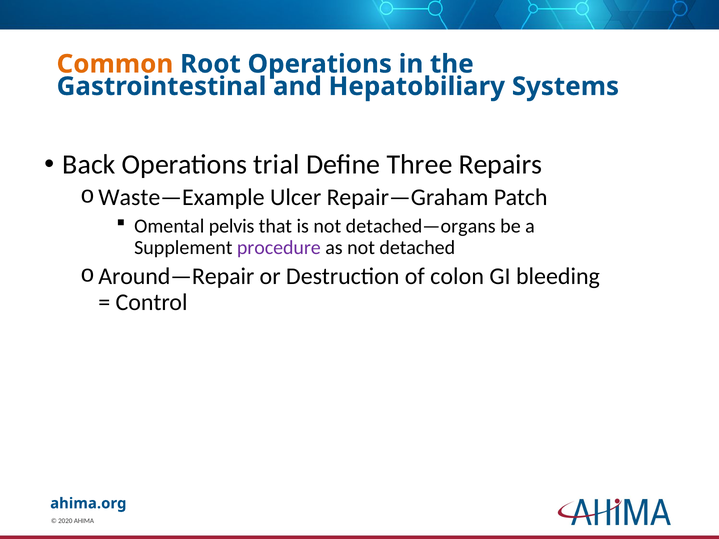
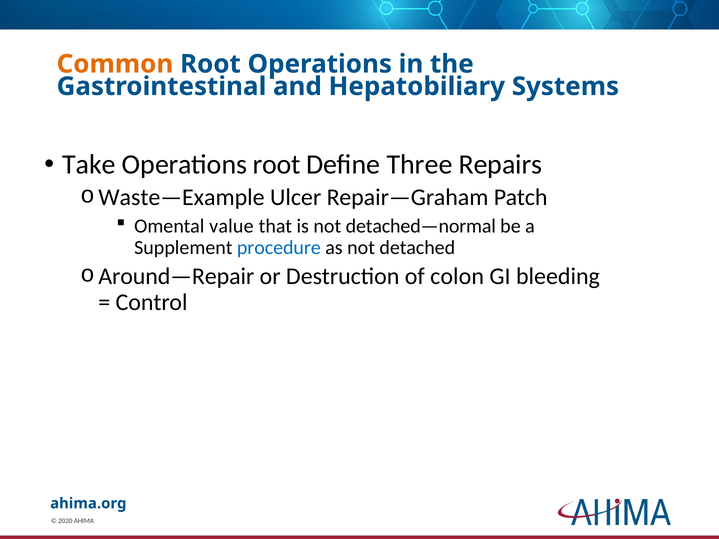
Back: Back -> Take
Operations trial: trial -> root
pelvis: pelvis -> value
detached—organs: detached—organs -> detached—normal
procedure colour: purple -> blue
